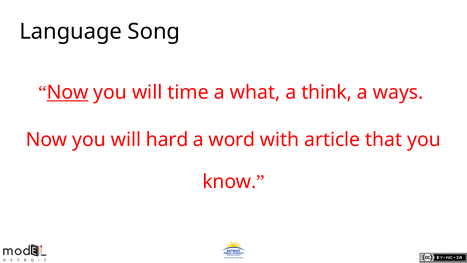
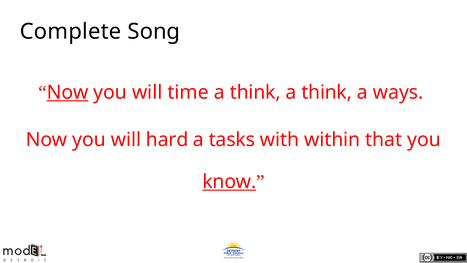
Language: Language -> Complete
what at (255, 92): what -> think
word: word -> tasks
article: article -> within
know underline: none -> present
